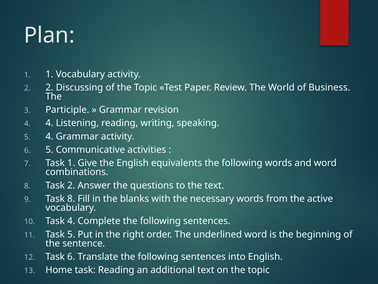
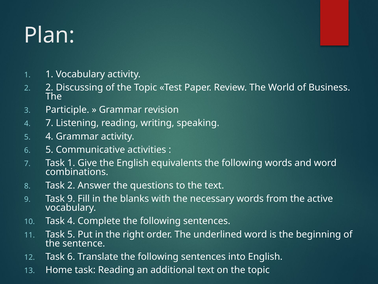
4 4: 4 -> 7
Task 8: 8 -> 9
